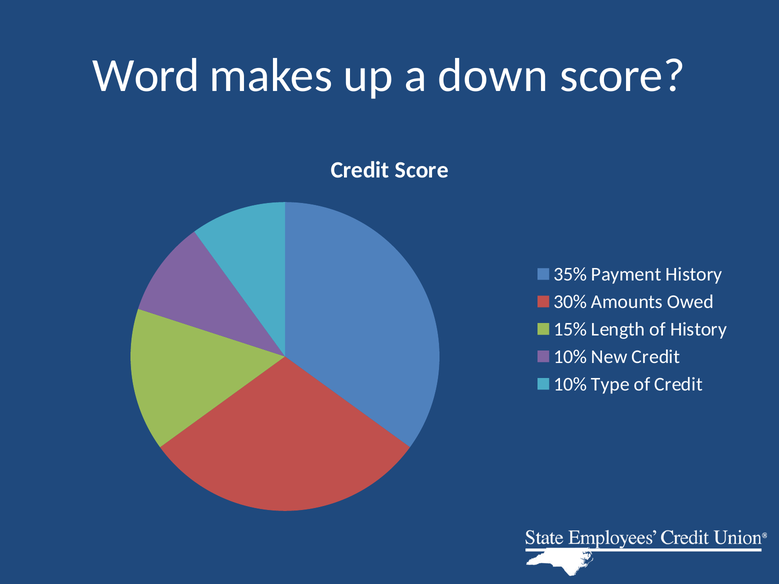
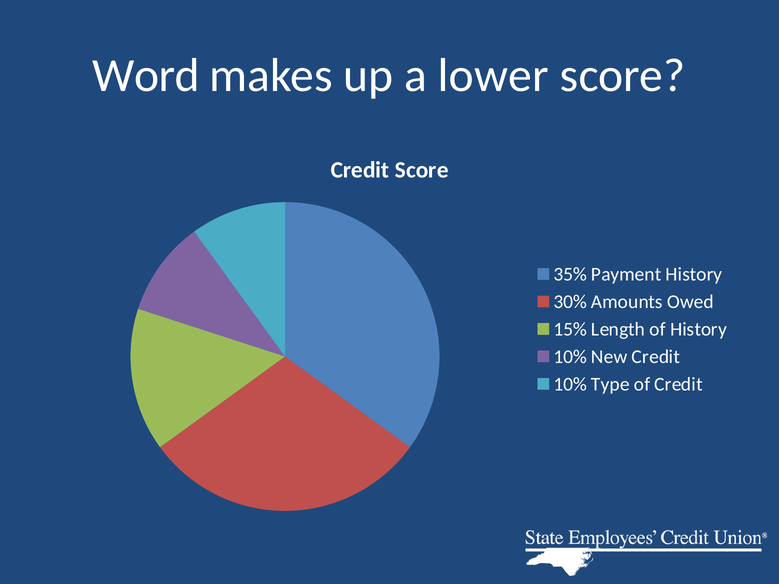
down: down -> lower
